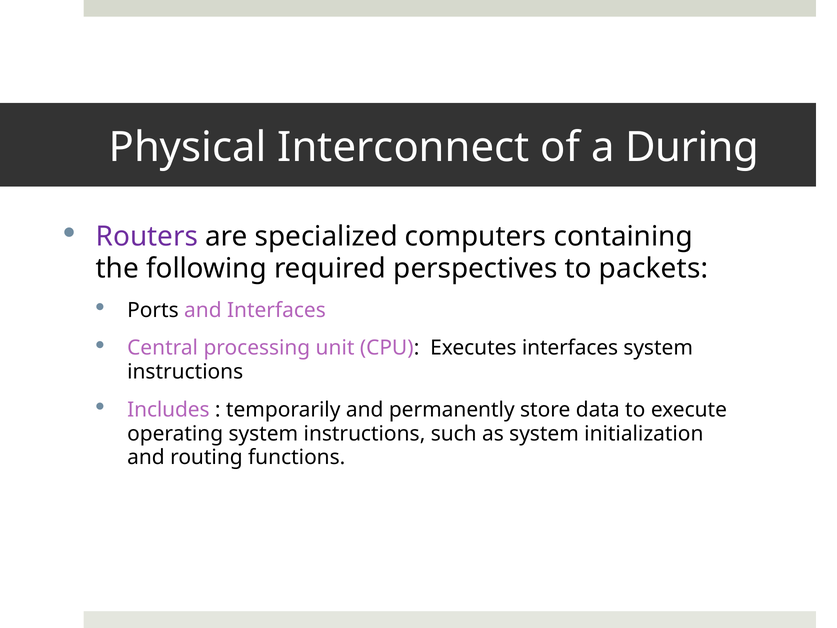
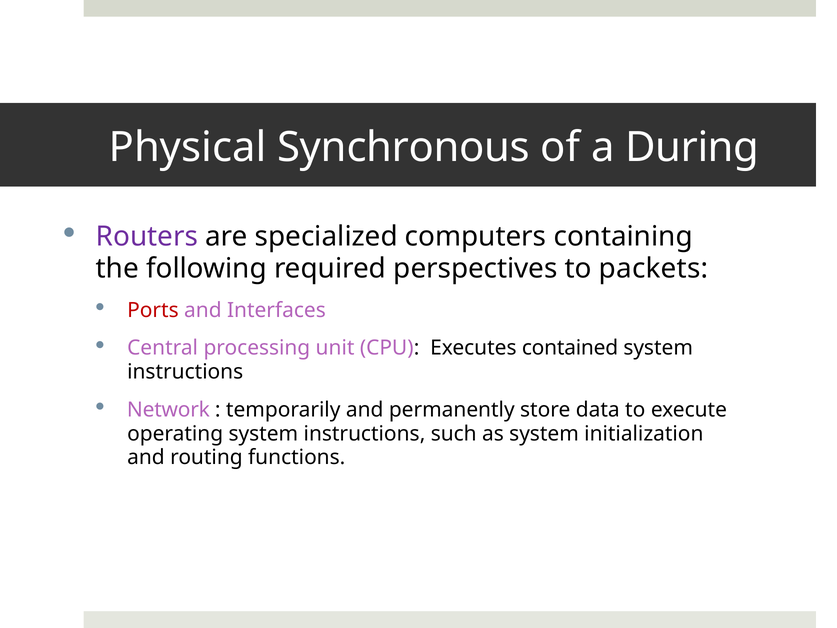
Interconnect: Interconnect -> Synchronous
Ports colour: black -> red
Executes interfaces: interfaces -> contained
Includes: Includes -> Network
